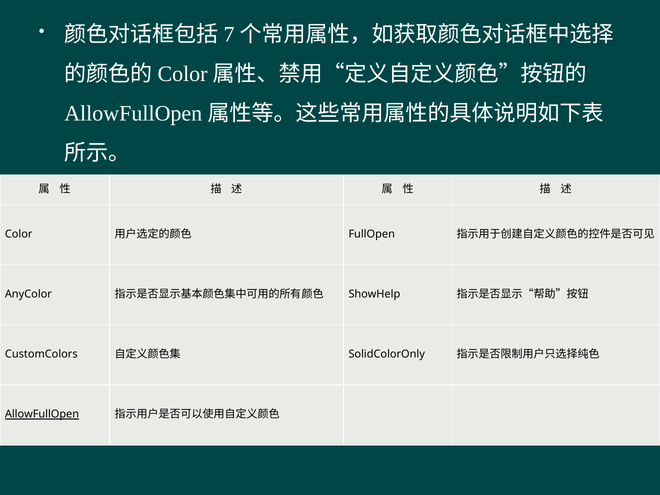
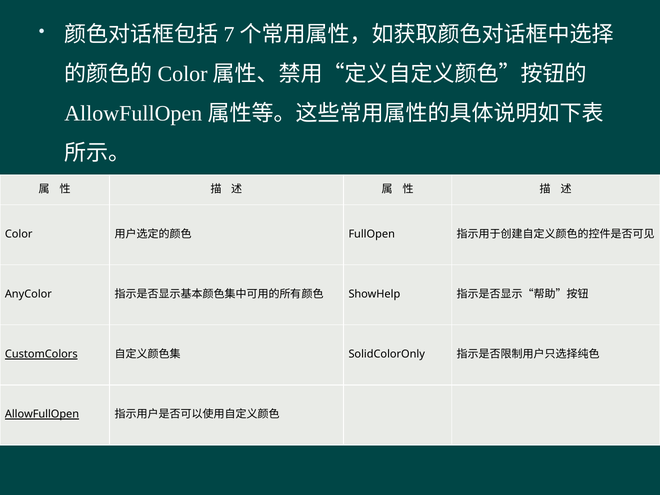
CustomColors underline: none -> present
